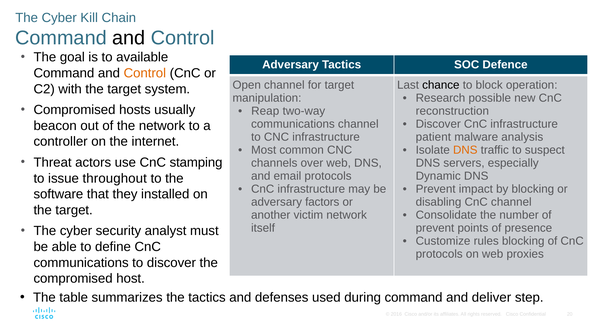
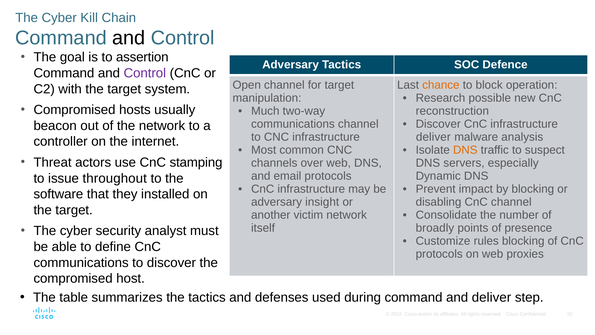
available: available -> assertion
Control at (145, 73) colour: orange -> purple
chance colour: black -> orange
Reap: Reap -> Much
patient at (433, 137): patient -> deliver
factors: factors -> insight
prevent at (435, 228): prevent -> broadly
